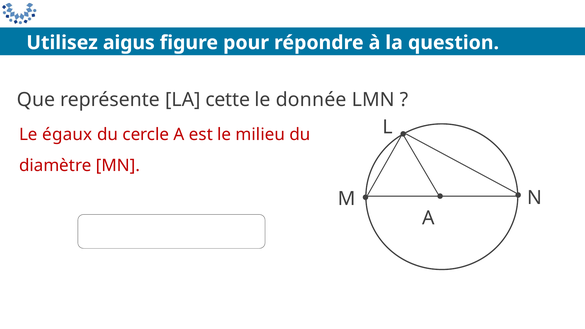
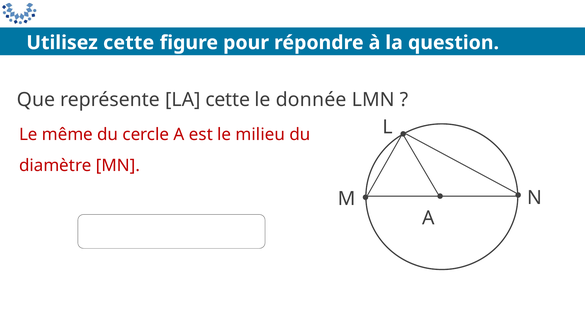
Utilisez aigus: aigus -> cette
égaux: égaux -> même
